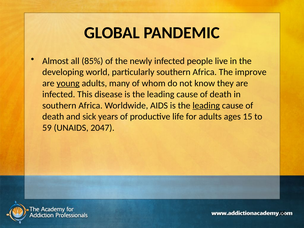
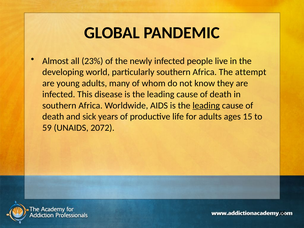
85%: 85% -> 23%
improve: improve -> attempt
young underline: present -> none
2047: 2047 -> 2072
